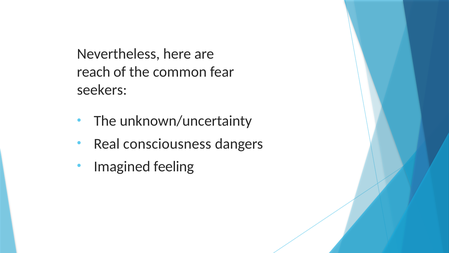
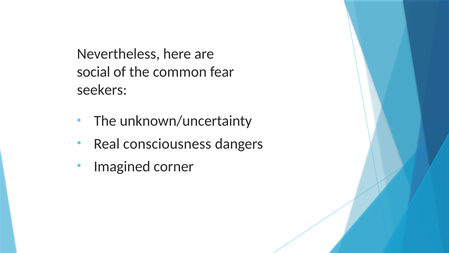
reach: reach -> social
feeling: feeling -> corner
